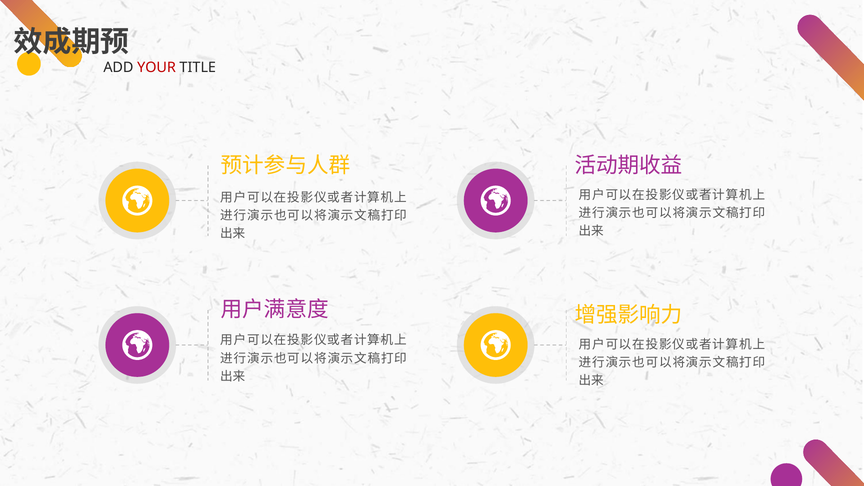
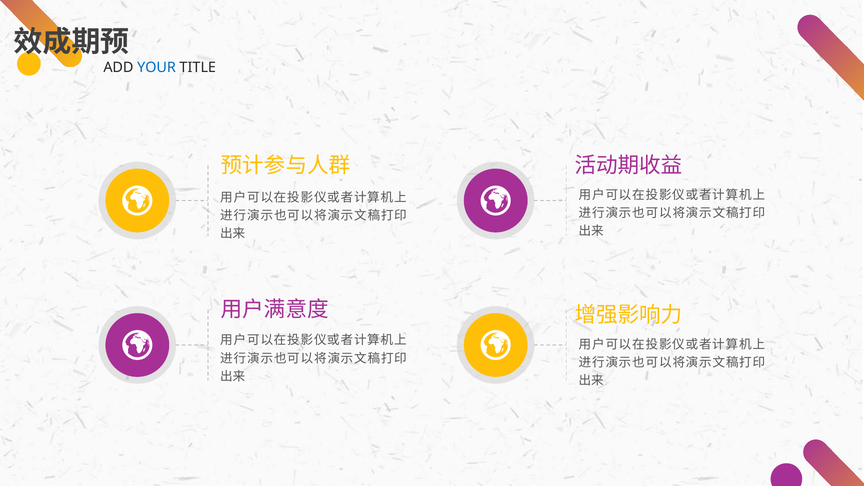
YOUR colour: red -> blue
